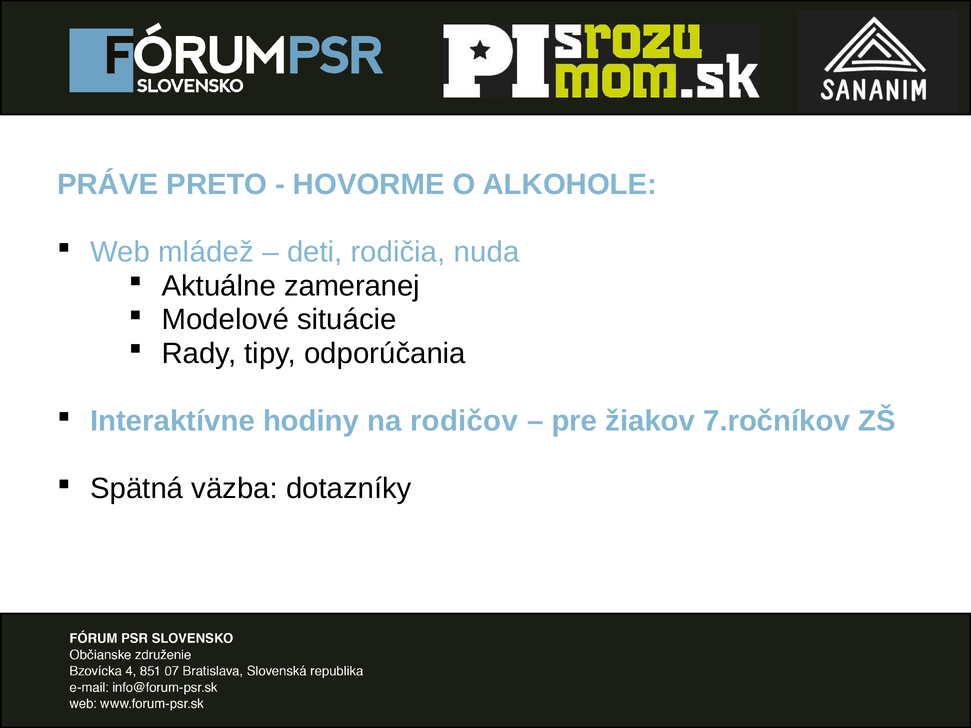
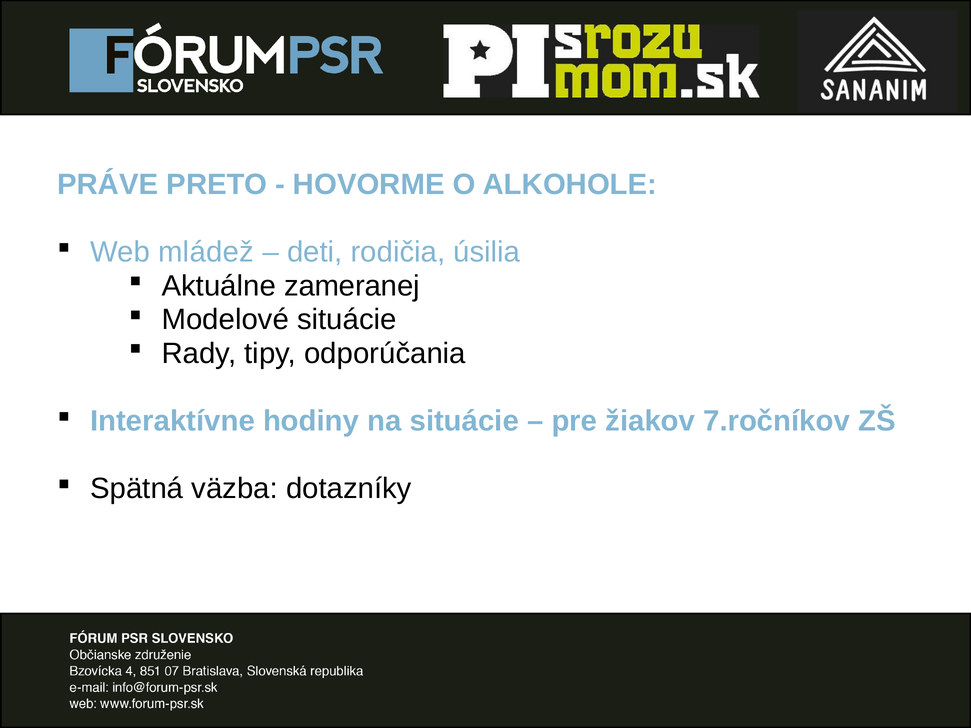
nuda: nuda -> úsilia
na rodičov: rodičov -> situácie
